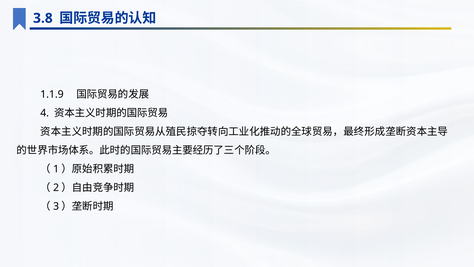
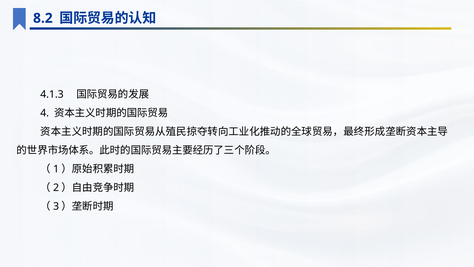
3.8: 3.8 -> 8.2
1.1.9: 1.1.9 -> 4.1.3
